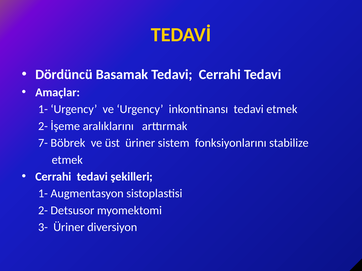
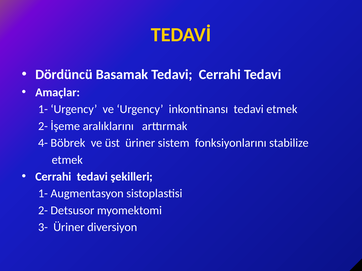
7-: 7- -> 4-
